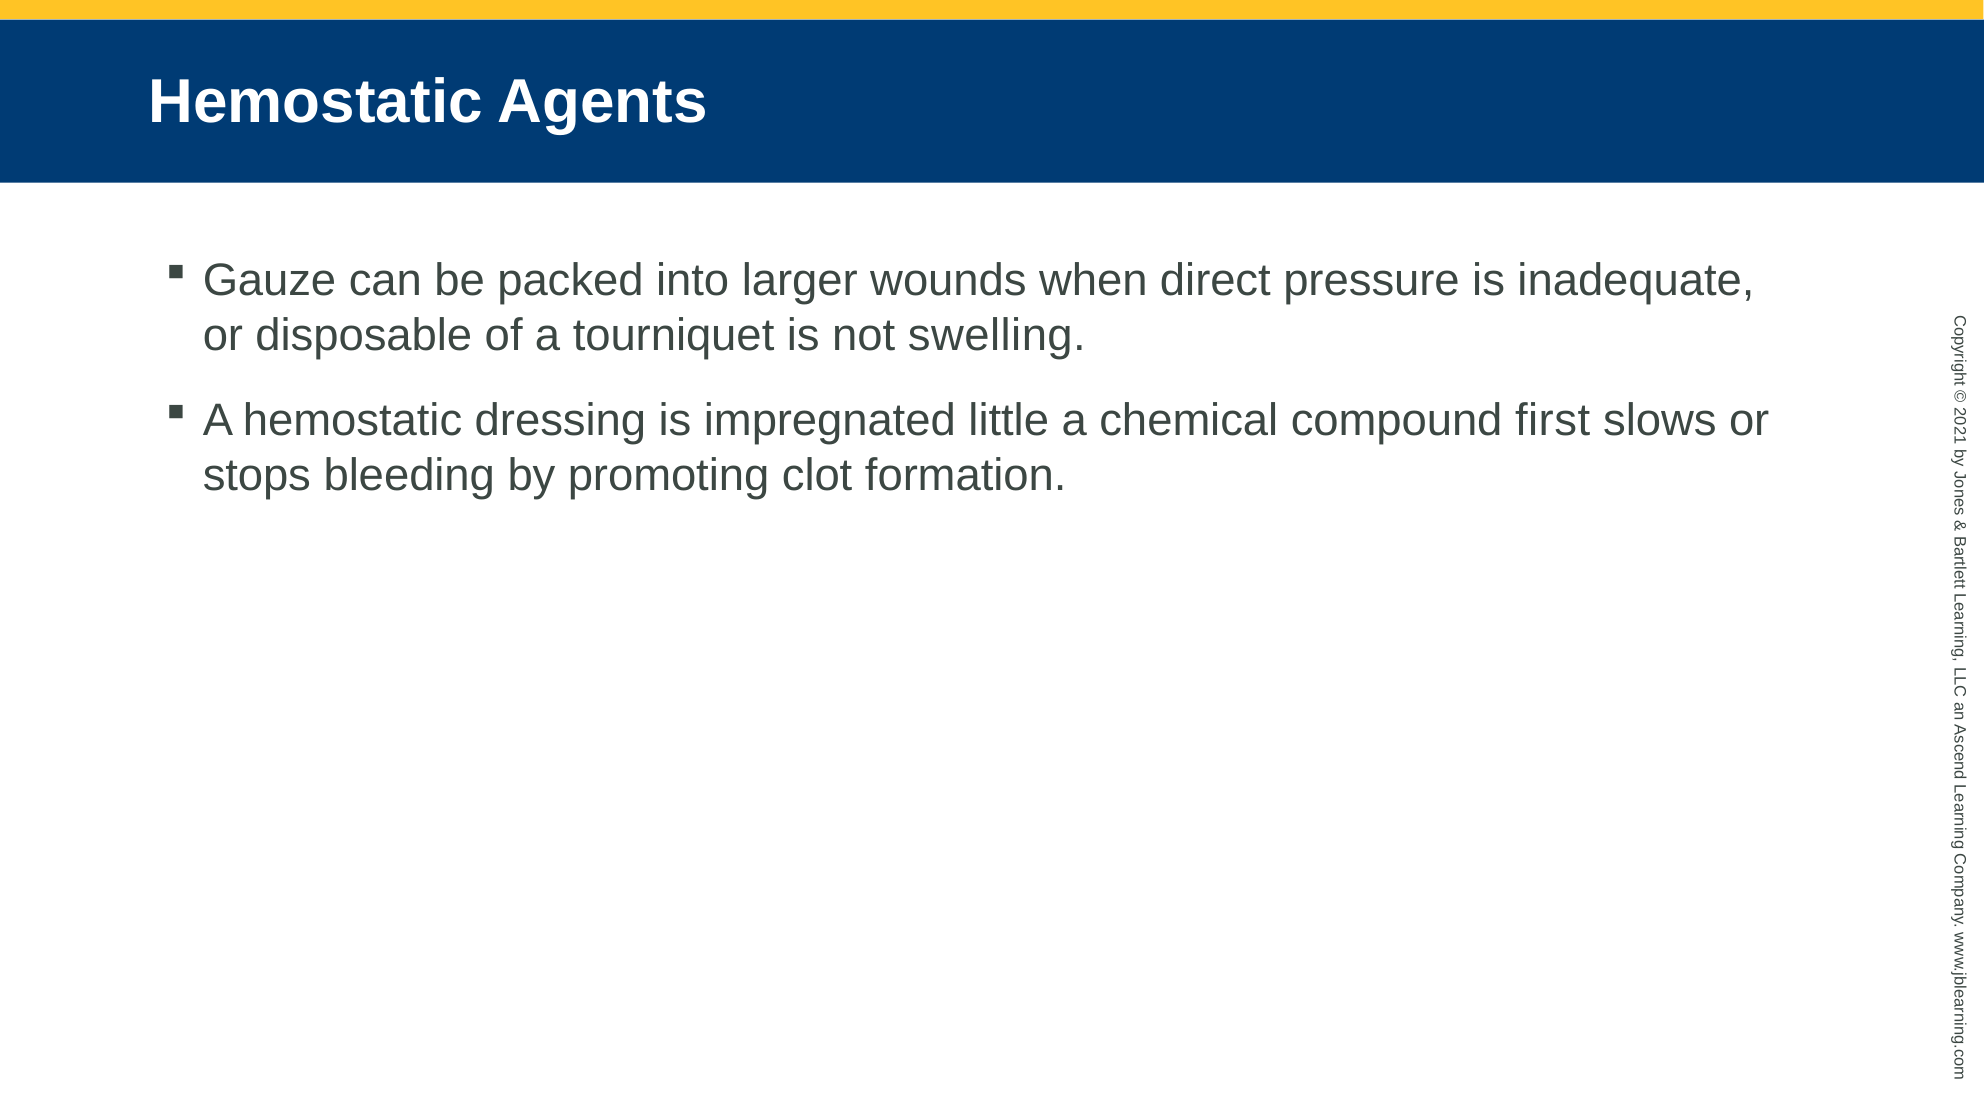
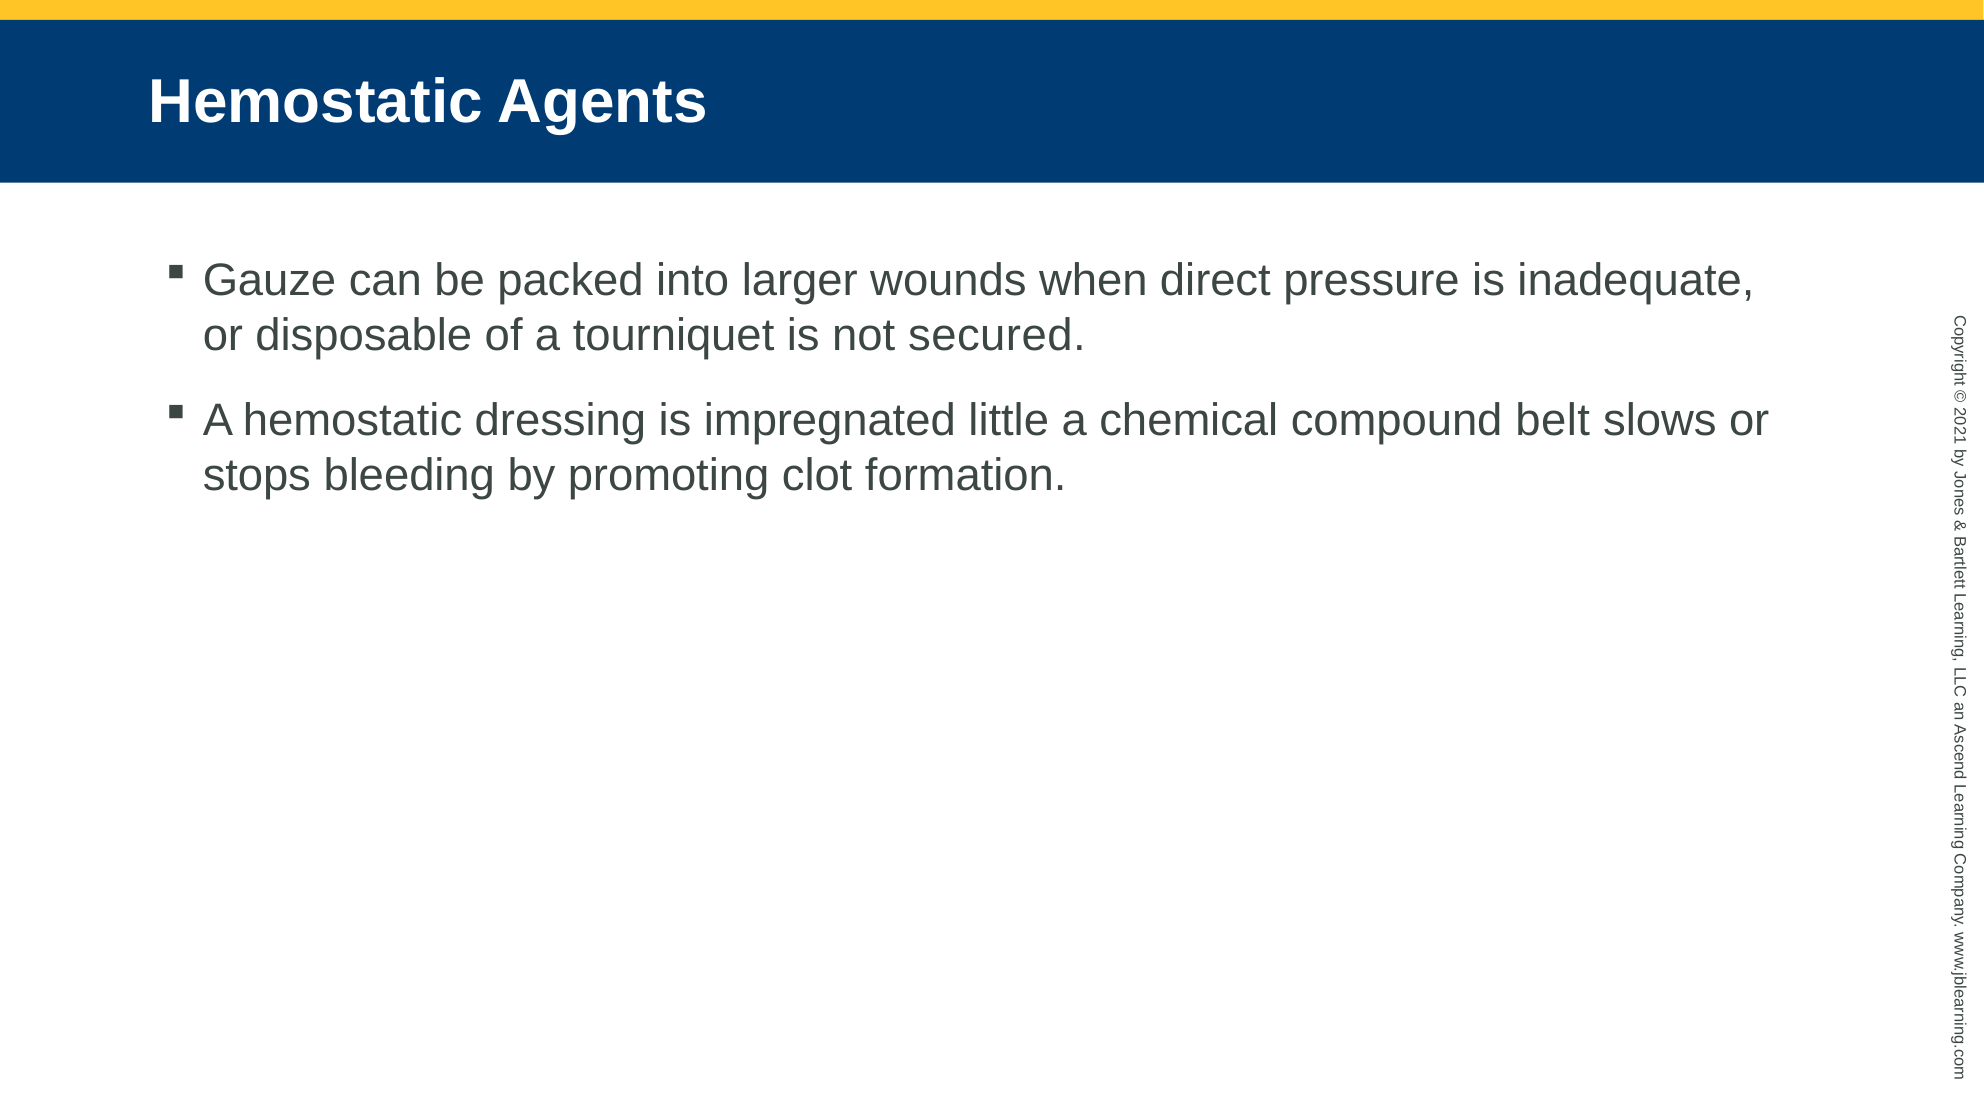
swelling: swelling -> secured
first: first -> belt
